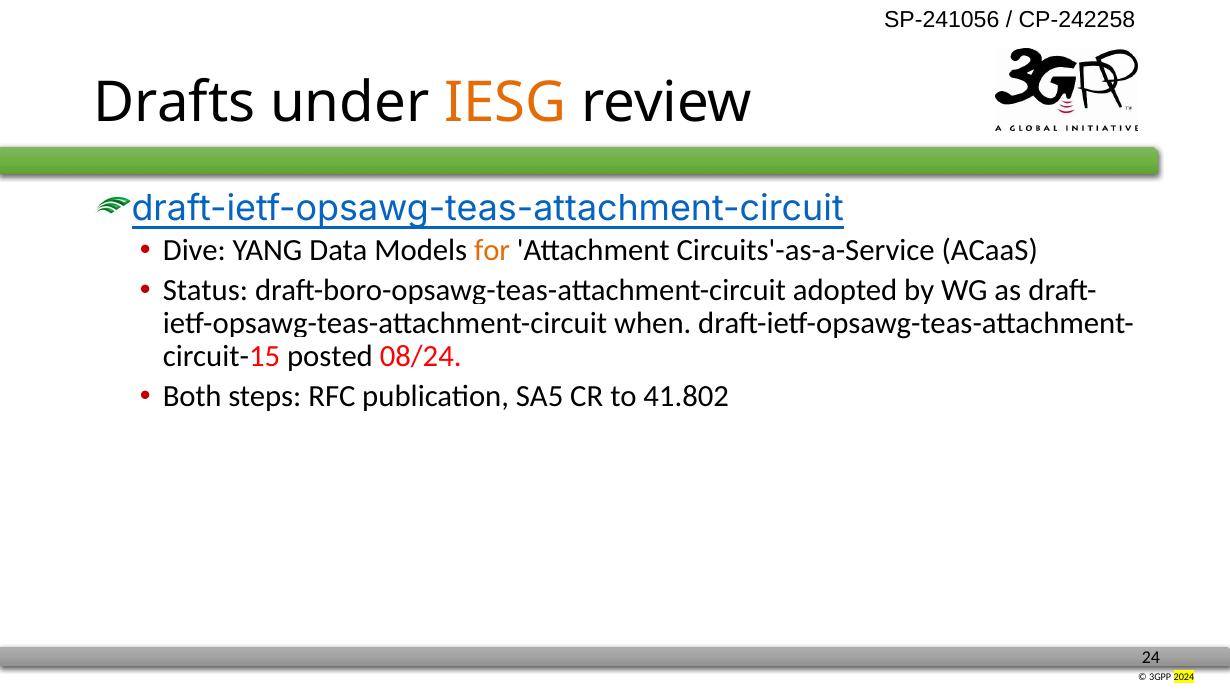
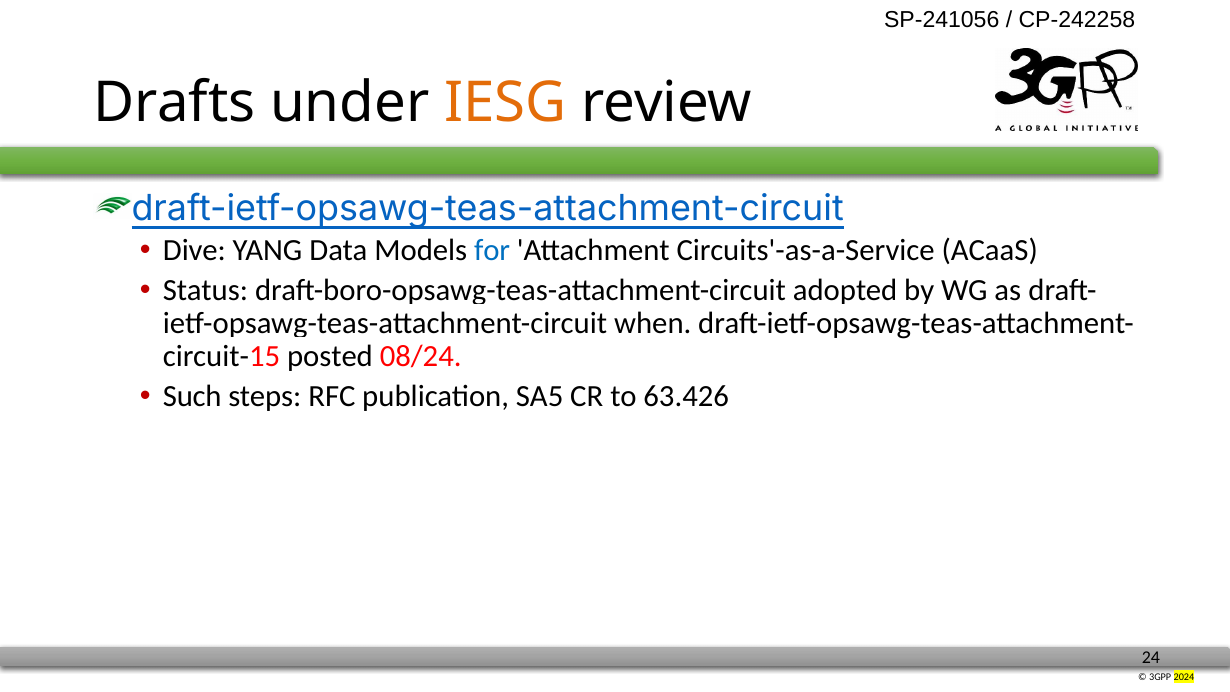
for colour: orange -> blue
Both: Both -> Such
41.802: 41.802 -> 63.426
